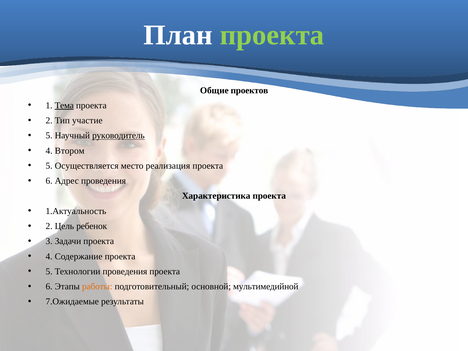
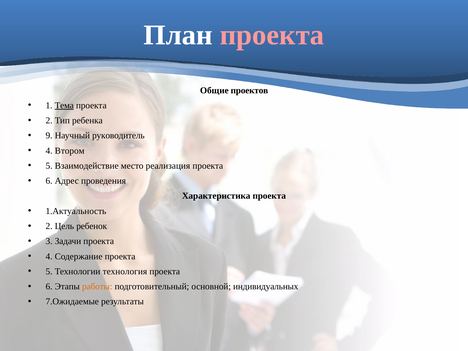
проекта at (272, 35) colour: light green -> pink
участие: участие -> ребенка
5 at (49, 136): 5 -> 9
руководитель underline: present -> none
Осуществляется: Осуществляется -> Взаимодействие
Технологии проведения: проведения -> технология
мультимедийной: мультимедийной -> индивидуальных
